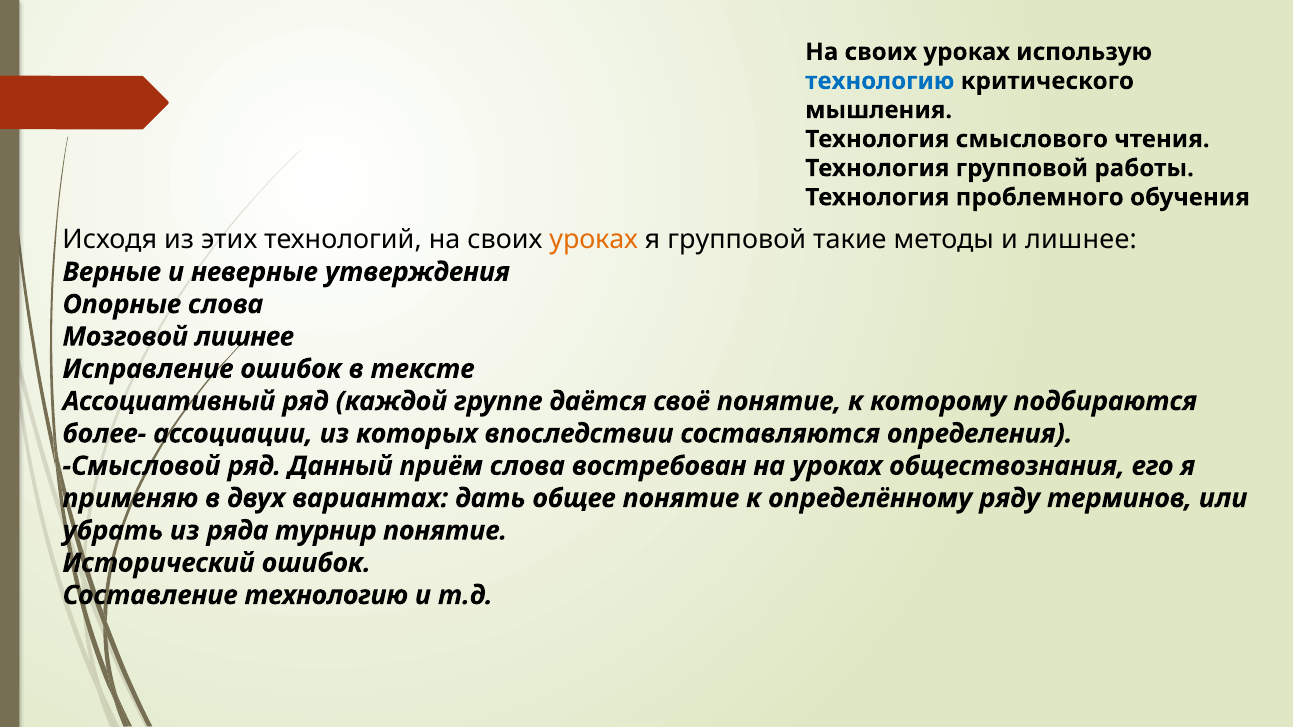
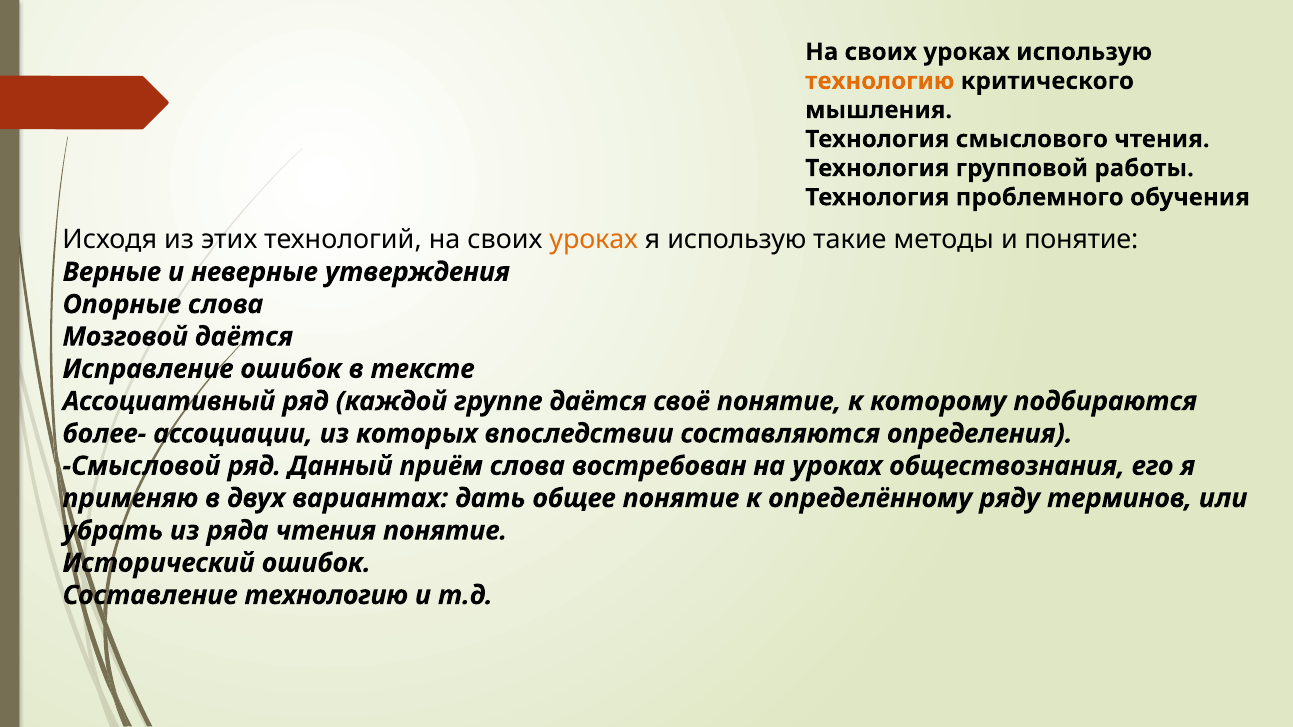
технологию at (880, 81) colour: blue -> orange
я групповой: групповой -> использую
и лишнее: лишнее -> понятие
Мозговой лишнее: лишнее -> даётся
ряда турнир: турнир -> чтения
